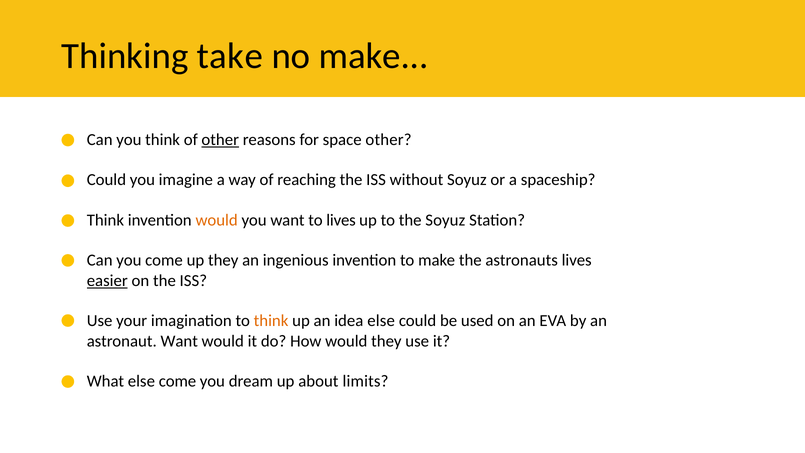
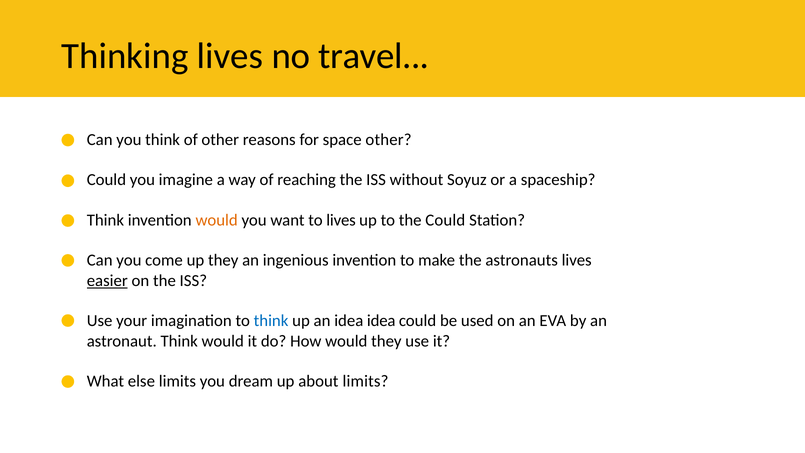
Thinking take: take -> lives
no make: make -> travel
other at (220, 140) underline: present -> none
the Soyuz: Soyuz -> Could
think at (271, 321) colour: orange -> blue
idea else: else -> idea
astronaut Want: Want -> Think
else come: come -> limits
